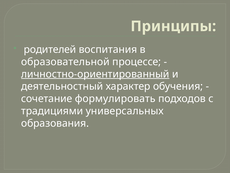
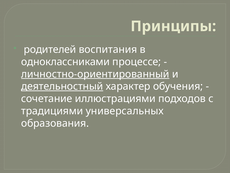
образовательной: образовательной -> одноклассниками
деятельностный underline: none -> present
формулировать: формулировать -> иллюстрациями
